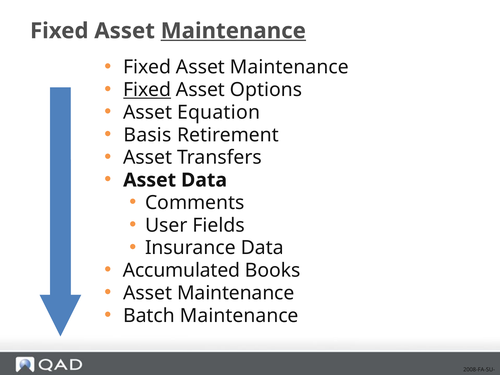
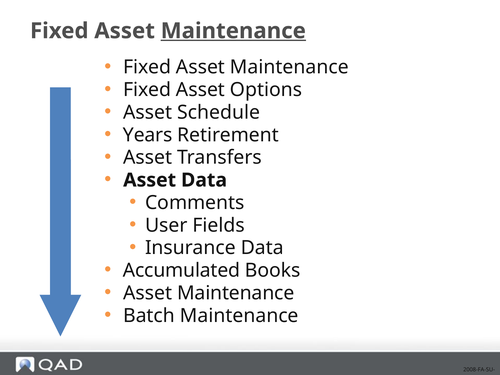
Fixed at (147, 90) underline: present -> none
Equation: Equation -> Schedule
Basis: Basis -> Years
